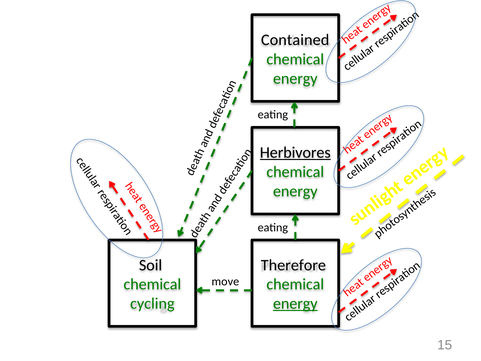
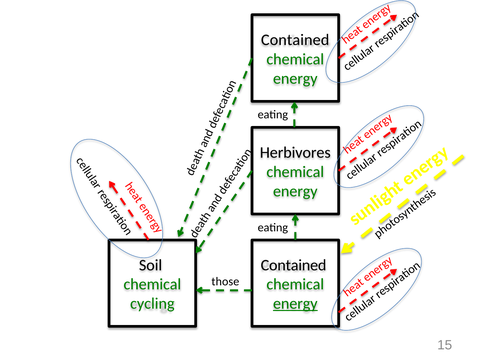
Herbivores underline: present -> none
Therefore at (293, 265): Therefore -> Contained
move: move -> those
